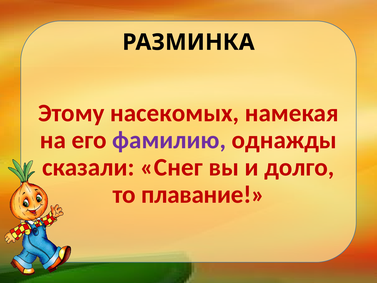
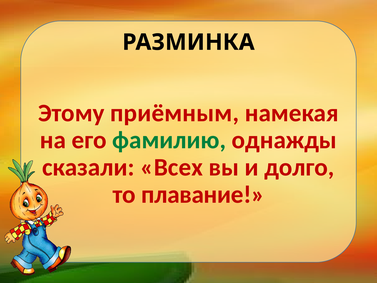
насекомых: насекомых -> приёмным
фамилию colour: purple -> green
Снег: Снег -> Всех
